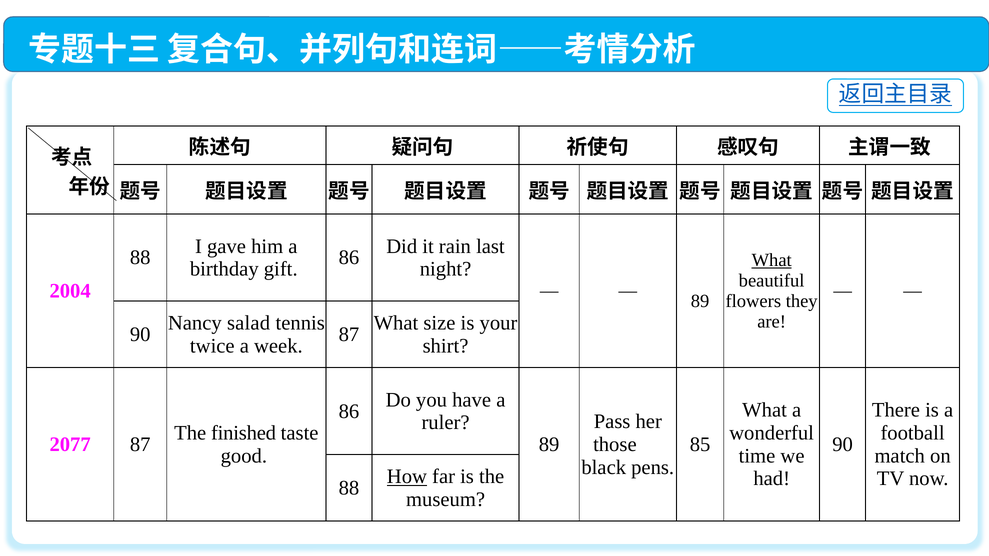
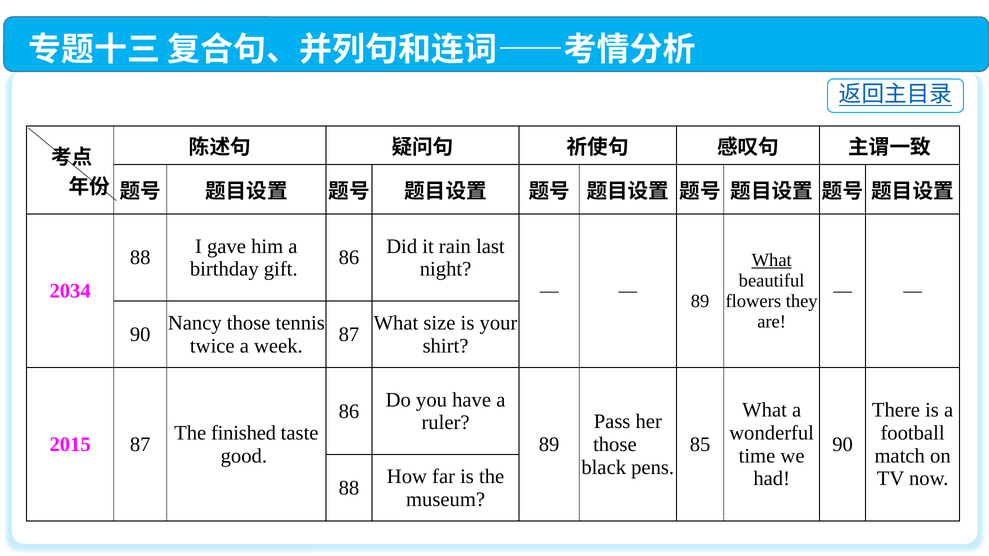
2004: 2004 -> 2034
Nancy salad: salad -> those
2077: 2077 -> 2015
How underline: present -> none
